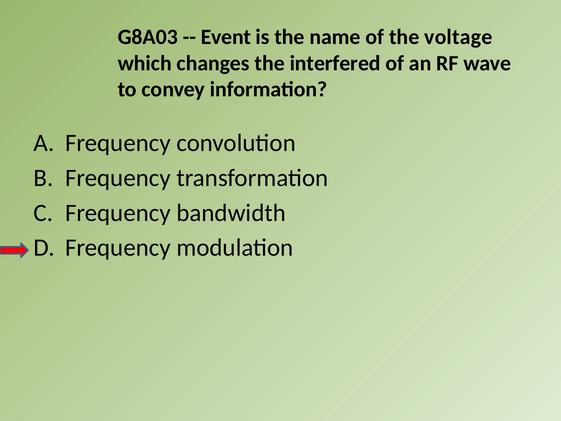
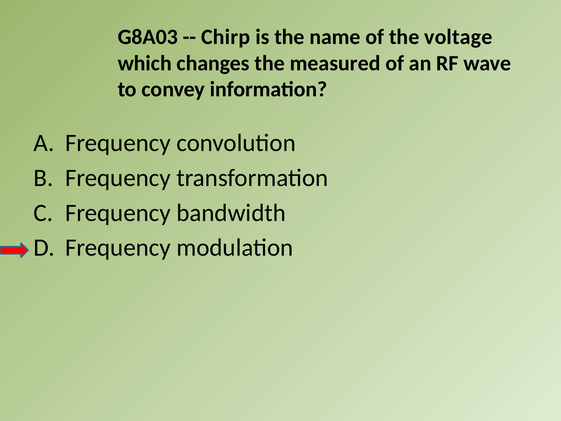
Event: Event -> Chirp
interfered: interfered -> measured
